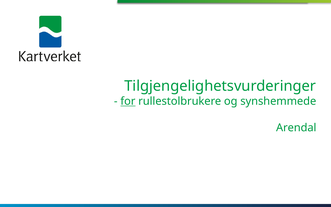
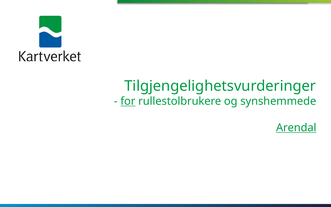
Arendal underline: none -> present
